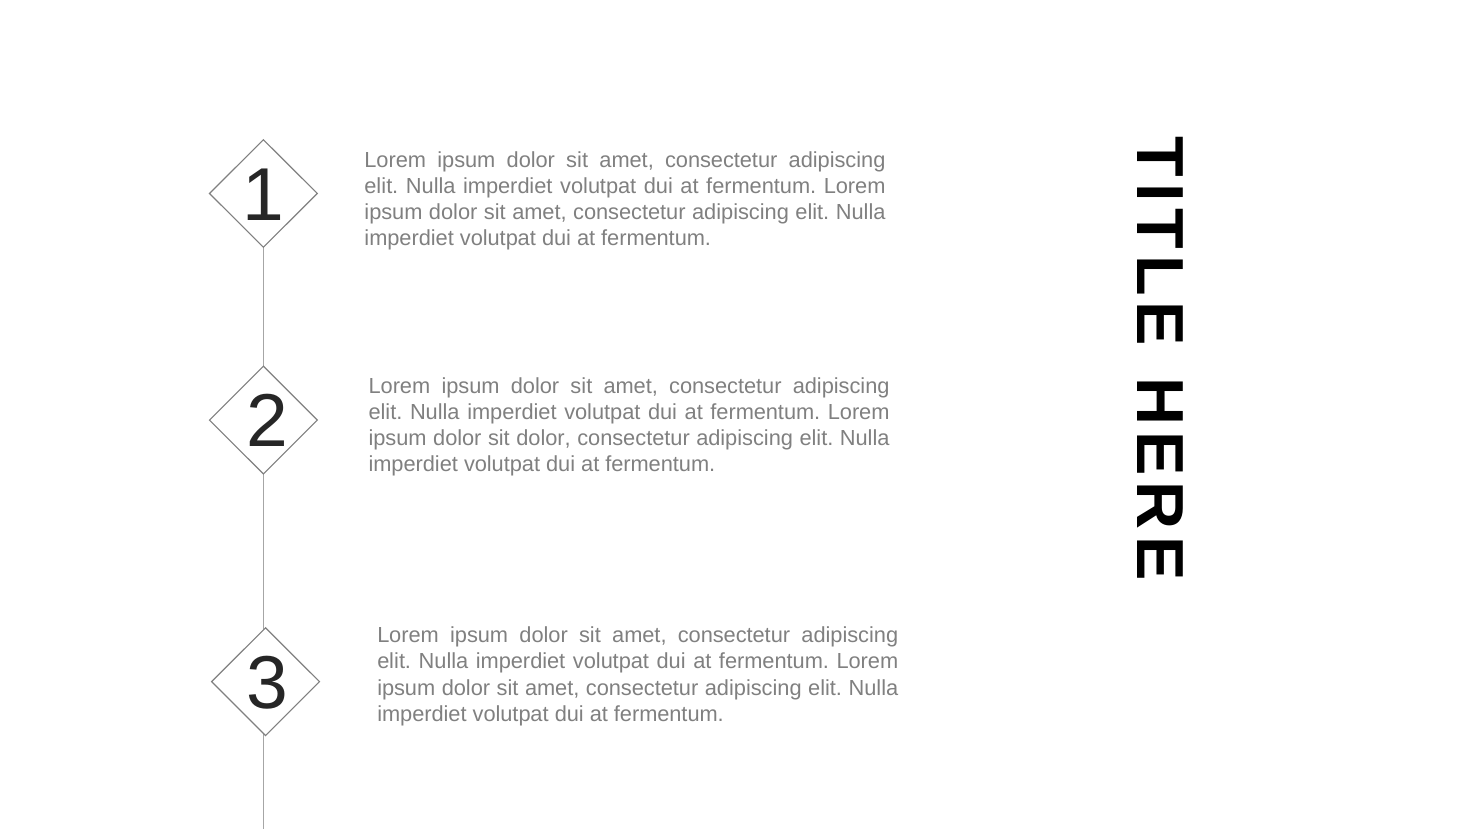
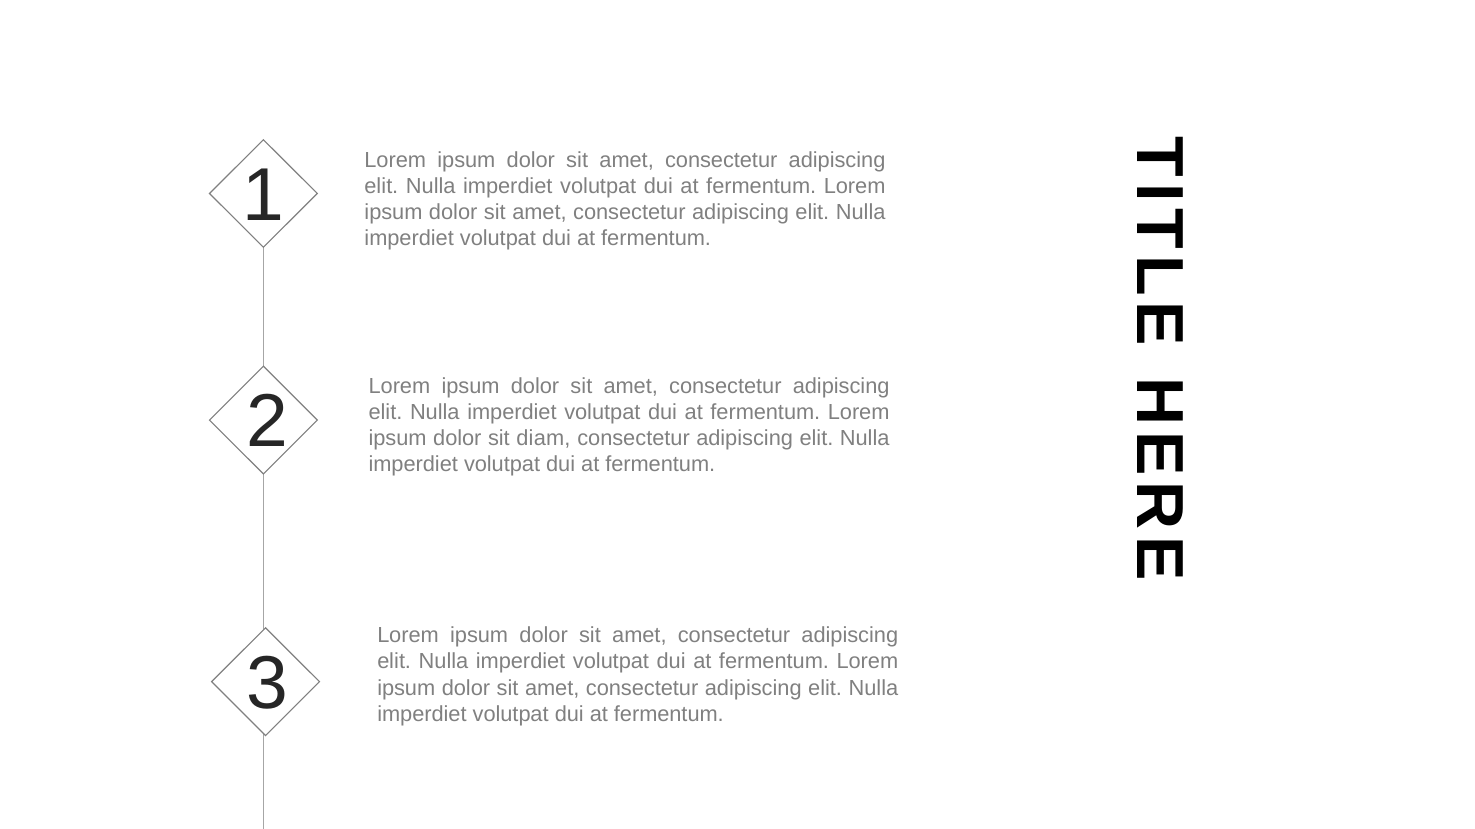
sit dolor: dolor -> diam
